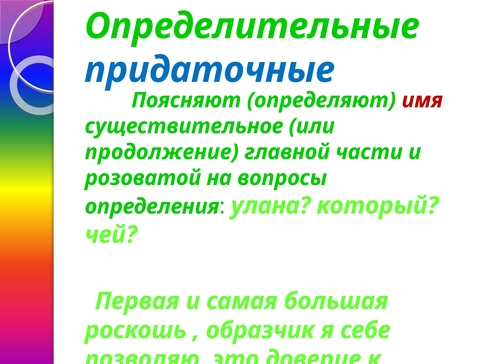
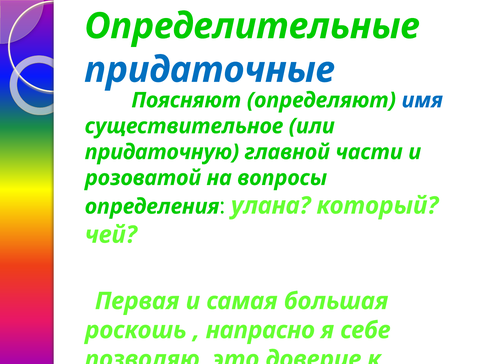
имя colour: red -> blue
продолжение: продолжение -> придаточную
образчик: образчик -> напрасно
